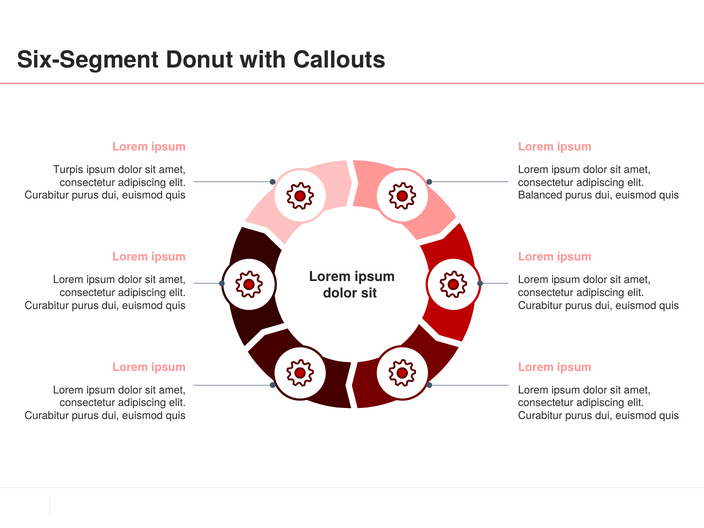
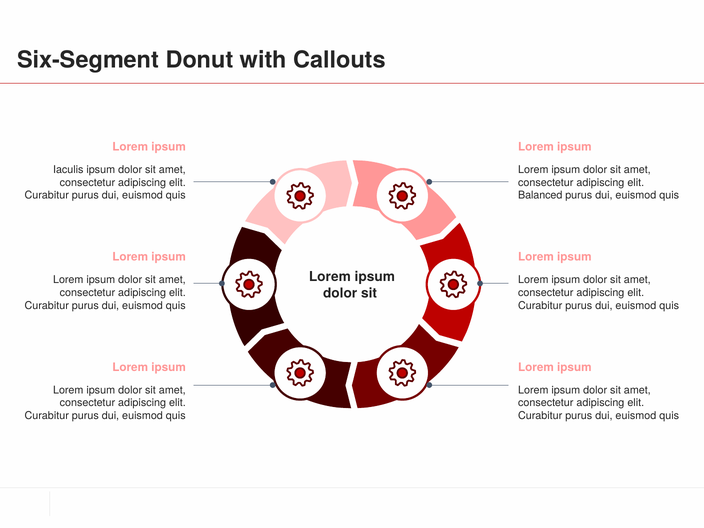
Turpis: Turpis -> Iaculis
